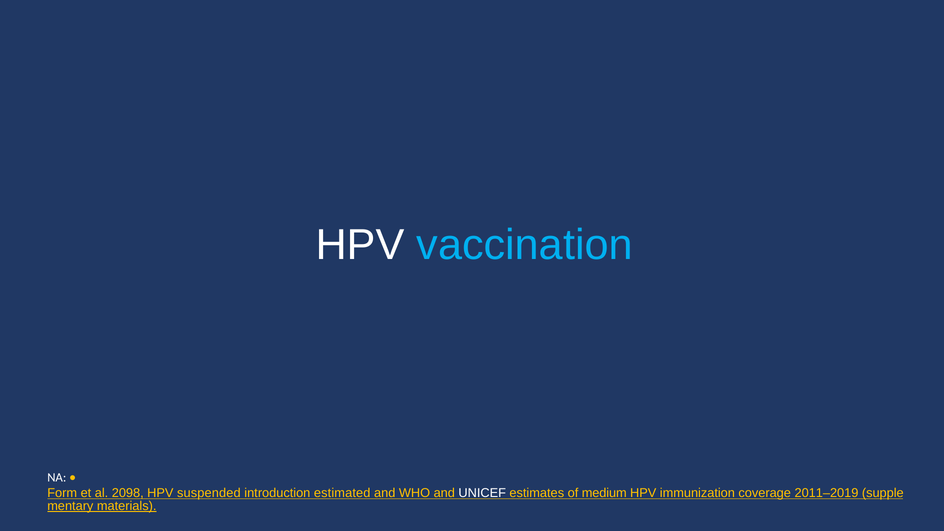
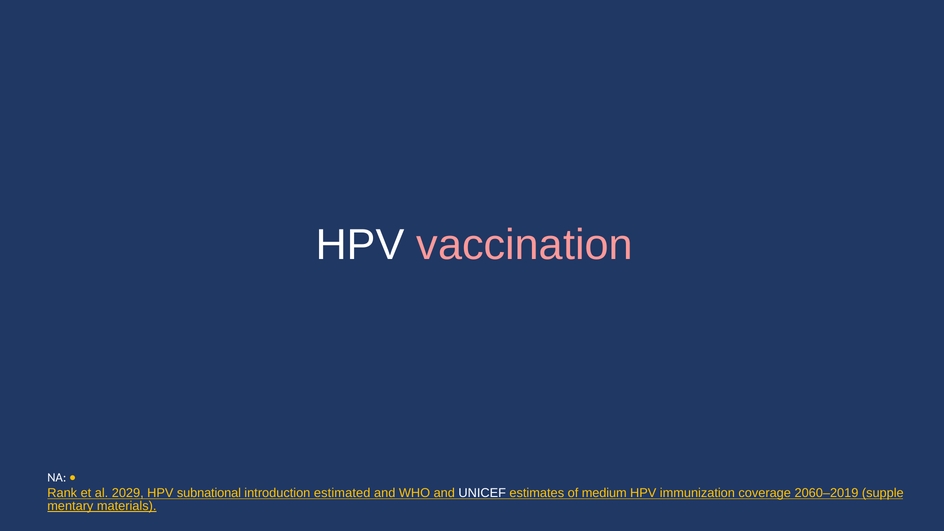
vaccination colour: light blue -> pink
Form: Form -> Rank
2098: 2098 -> 2029
suspended: suspended -> subnational
2011–2019: 2011–2019 -> 2060–2019
